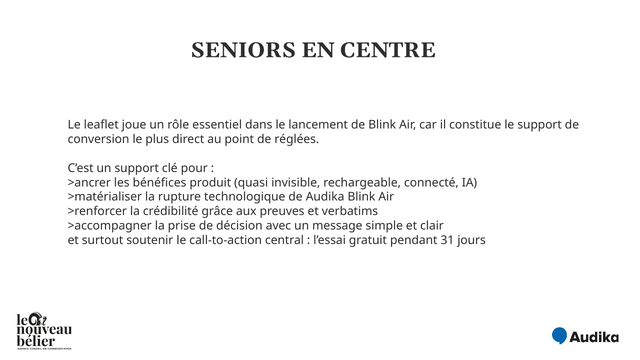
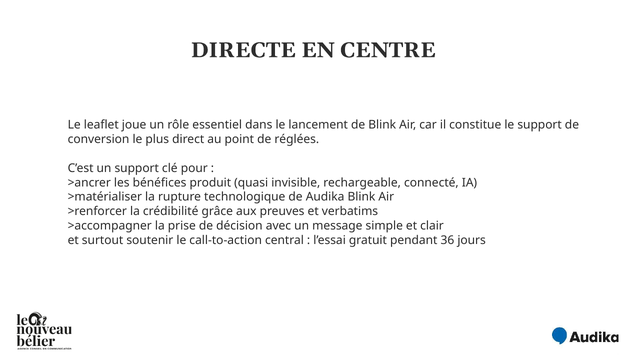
SENIORS: SENIORS -> DIRECTE
31: 31 -> 36
